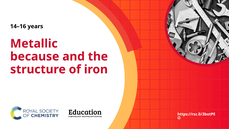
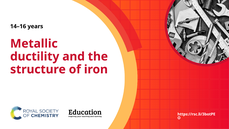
because: because -> ductility
